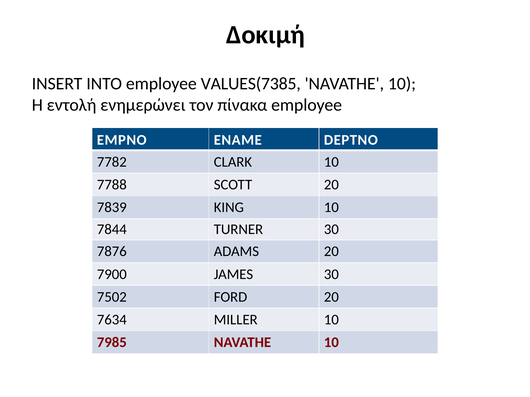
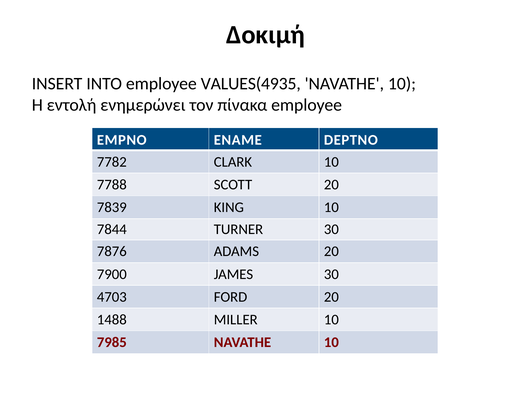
VALUES(7385: VALUES(7385 -> VALUES(4935
7502: 7502 -> 4703
7634: 7634 -> 1488
